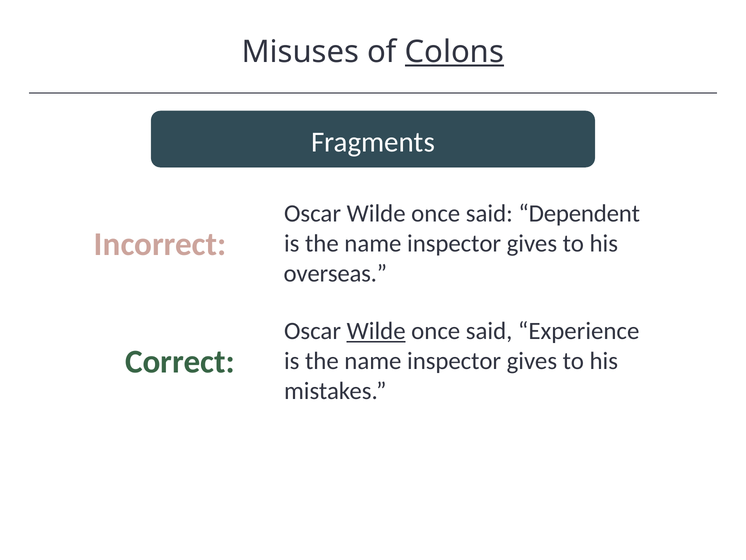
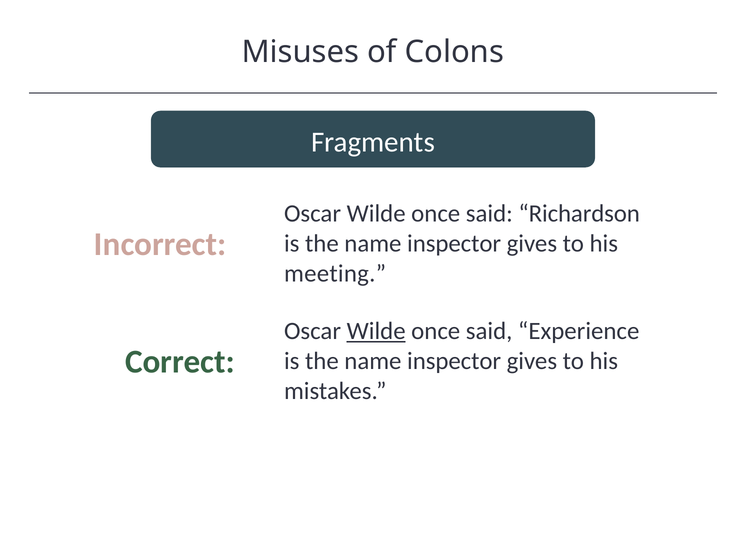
Colons underline: present -> none
Dependent: Dependent -> Richardson
overseas: overseas -> meeting
